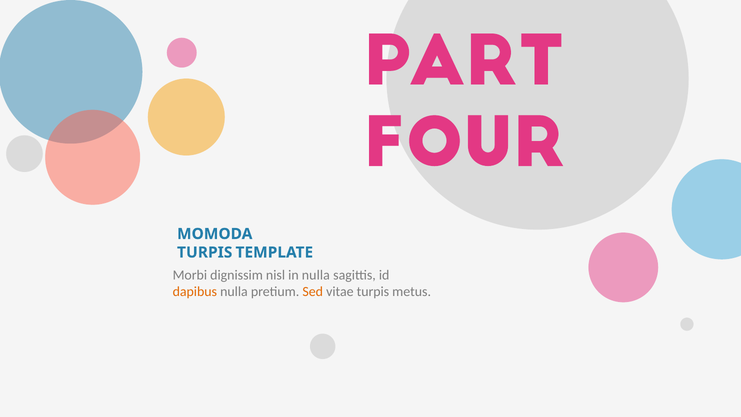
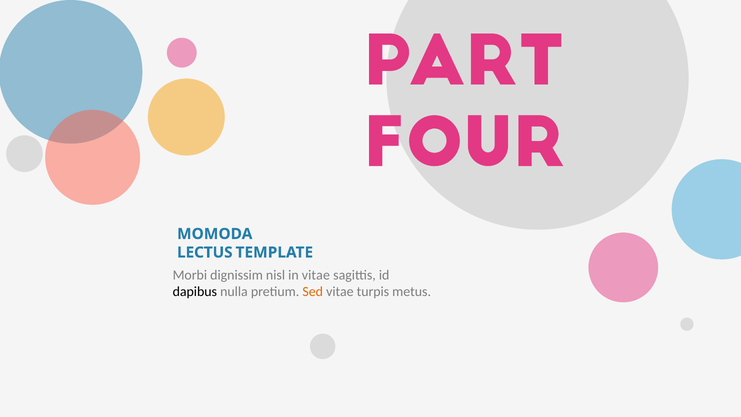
TURPIS at (205, 252): TURPIS -> LECTUS
in nulla: nulla -> vitae
dapibus colour: orange -> black
